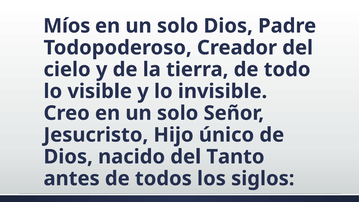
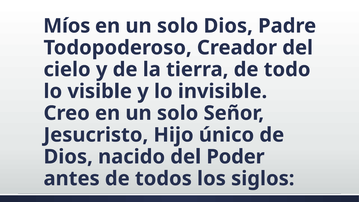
Tanto: Tanto -> Poder
